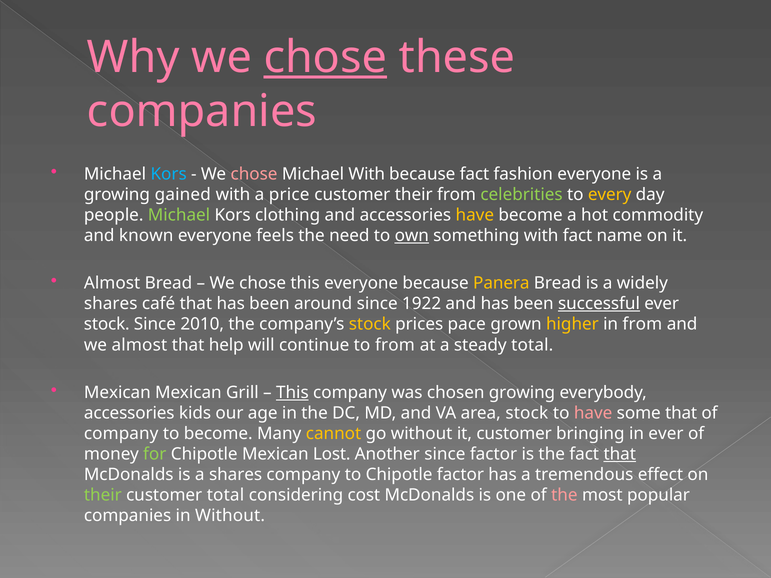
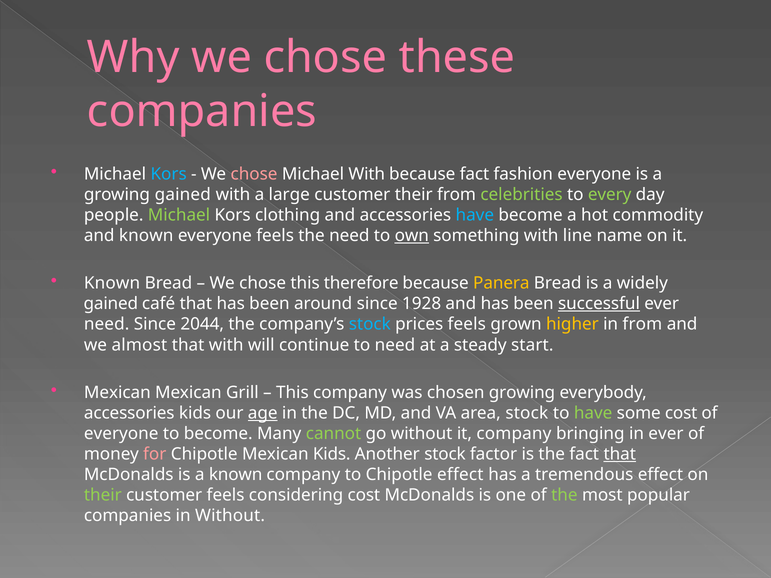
chose at (325, 58) underline: present -> none
price: price -> large
every colour: yellow -> light green
have at (475, 215) colour: yellow -> light blue
with fact: fact -> line
Almost at (112, 283): Almost -> Known
this everyone: everyone -> therefore
shares at (111, 304): shares -> gained
1922: 1922 -> 1928
stock at (107, 324): stock -> need
2010: 2010 -> 2044
stock at (370, 324) colour: yellow -> light blue
prices pace: pace -> feels
that help: help -> with
to from: from -> need
steady total: total -> start
This at (292, 393) underline: present -> none
age underline: none -> present
have at (593, 413) colour: pink -> light green
some that: that -> cost
company at (121, 434): company -> everyone
cannot colour: yellow -> light green
it customer: customer -> company
for colour: light green -> pink
Mexican Lost: Lost -> Kids
Another since: since -> stock
a shares: shares -> known
Chipotle factor: factor -> effect
customer total: total -> feels
the at (564, 496) colour: pink -> light green
